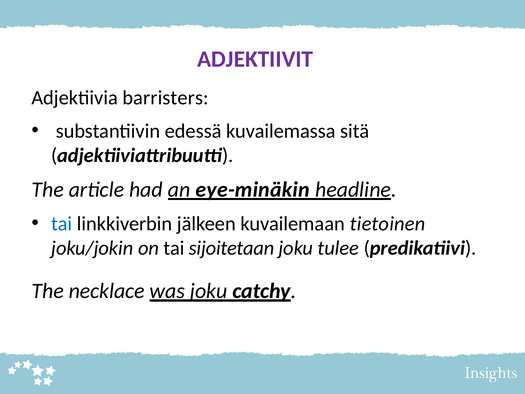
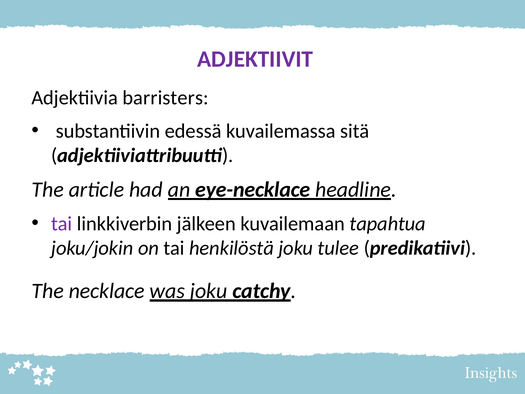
eye-minäkin: eye-minäkin -> eye-necklace
tai at (62, 223) colour: blue -> purple
tietoinen: tietoinen -> tapahtua
sijoitetaan: sijoitetaan -> henkilöstä
